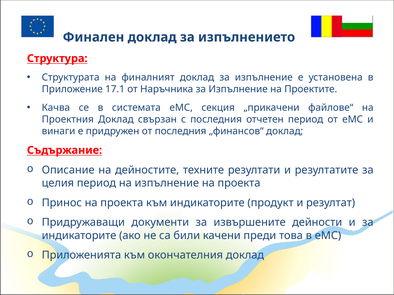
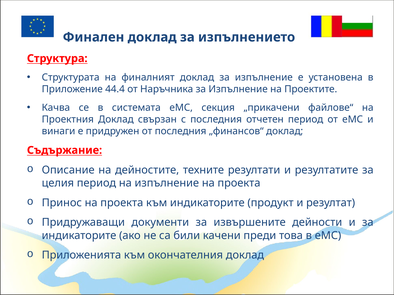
17.1: 17.1 -> 44.4
